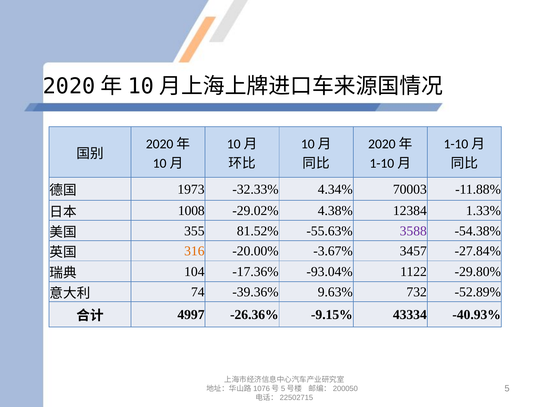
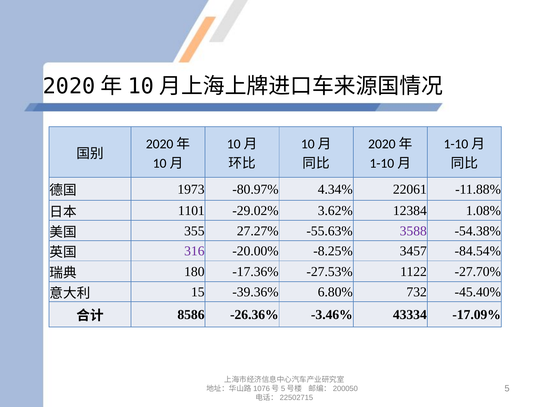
-32.33%: -32.33% -> -80.97%
70003: 70003 -> 22061
1008: 1008 -> 1101
4.38%: 4.38% -> 3.62%
1.33%: 1.33% -> 1.08%
81.52%: 81.52% -> 27.27%
316 colour: orange -> purple
-3.67%: -3.67% -> -8.25%
-27.84%: -27.84% -> -84.54%
104: 104 -> 180
-93.04%: -93.04% -> -27.53%
-29.80%: -29.80% -> -27.70%
74: 74 -> 15
9.63%: 9.63% -> 6.80%
-52.89%: -52.89% -> -45.40%
4997: 4997 -> 8586
-9.15%: -9.15% -> -3.46%
-40.93%: -40.93% -> -17.09%
